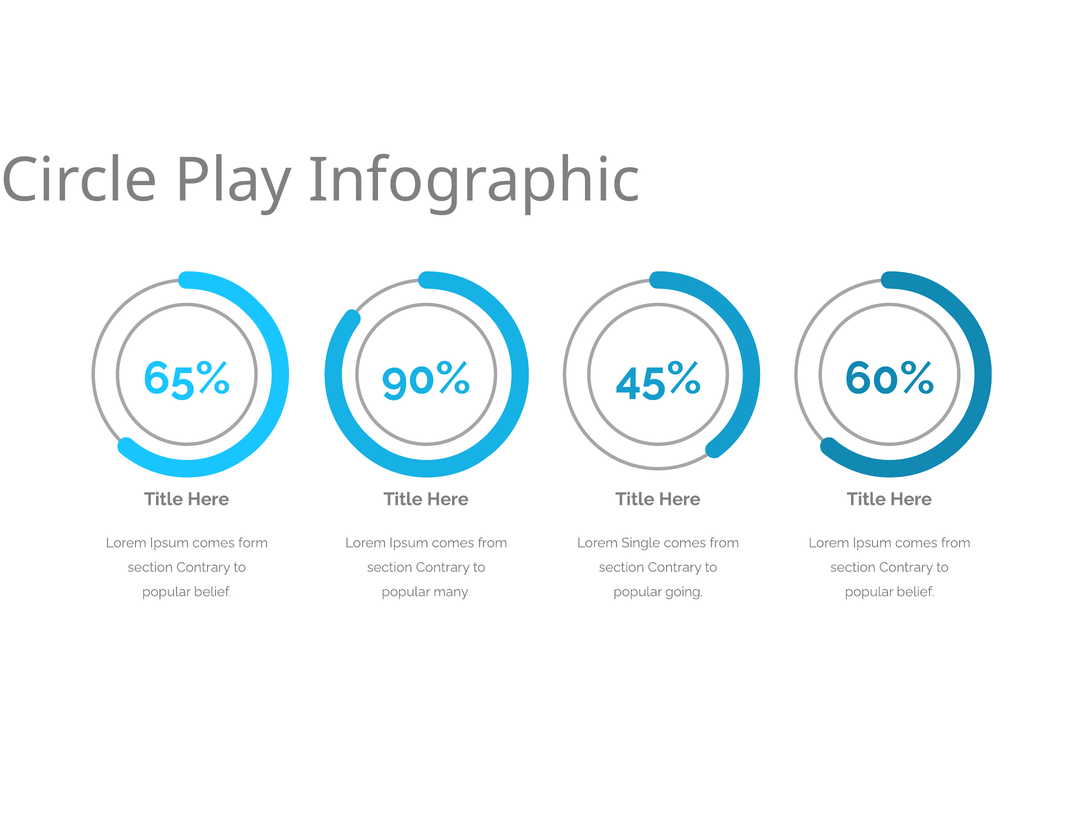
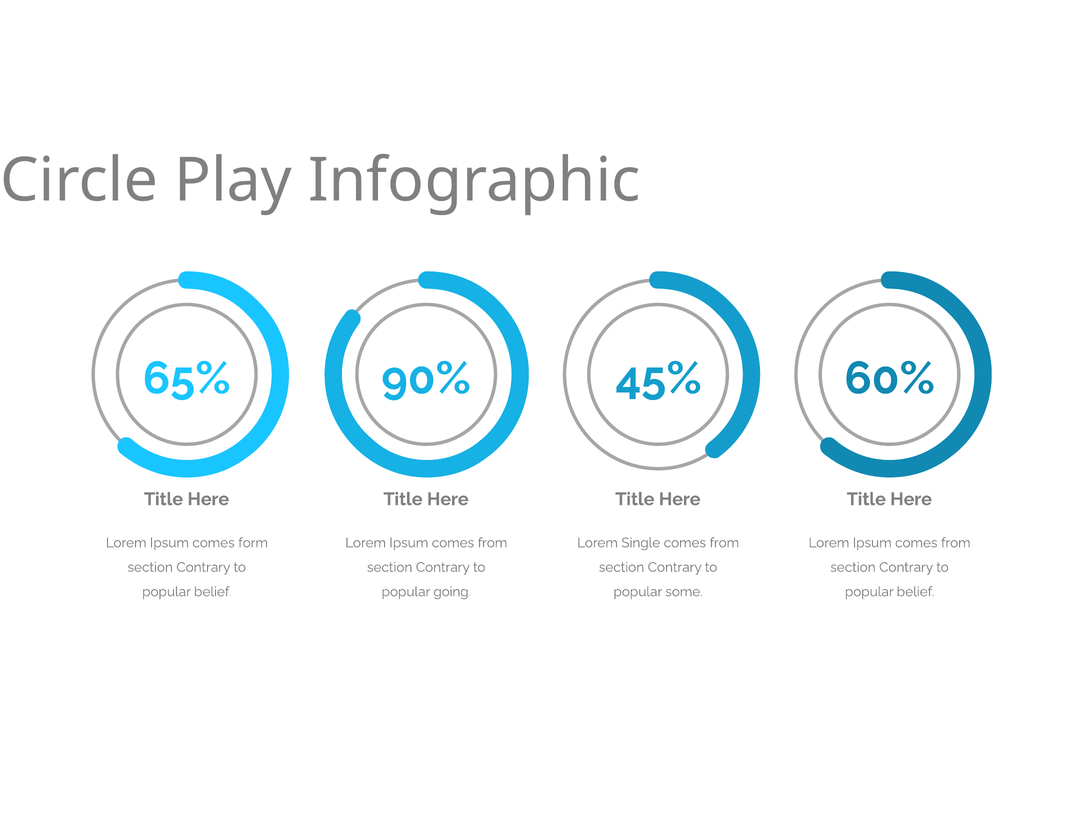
many: many -> going
going: going -> some
